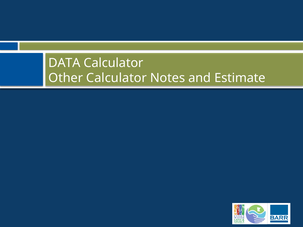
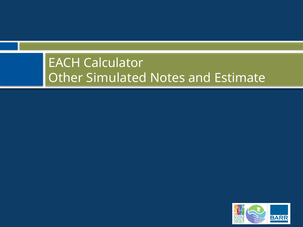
DATA: DATA -> EACH
Other Calculator: Calculator -> Simulated
